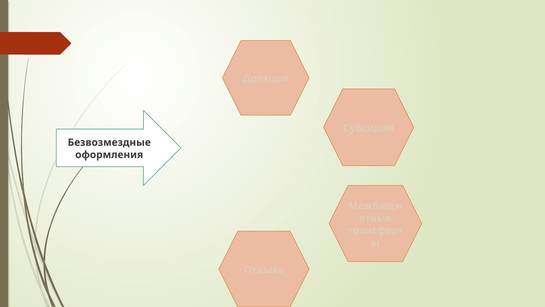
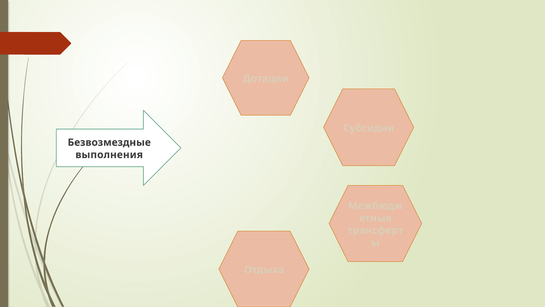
оформления: оформления -> выполнения
